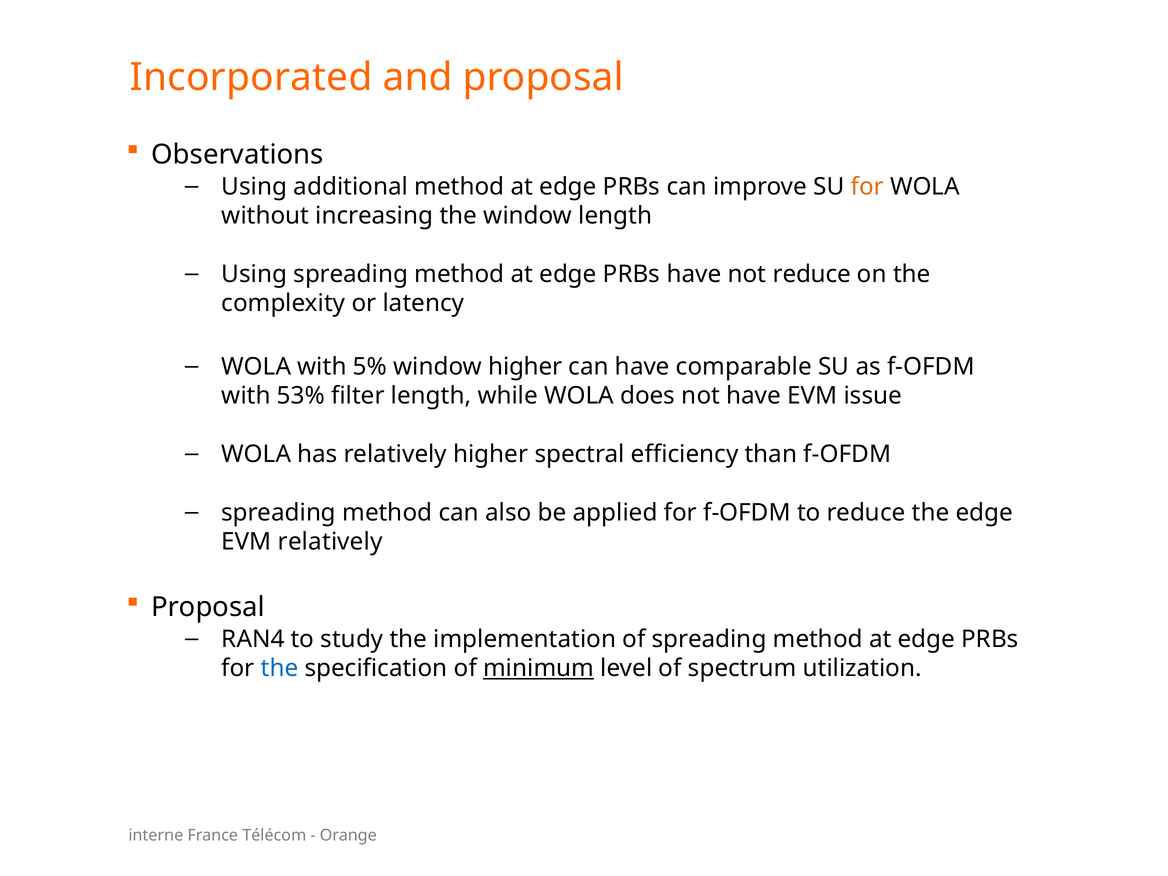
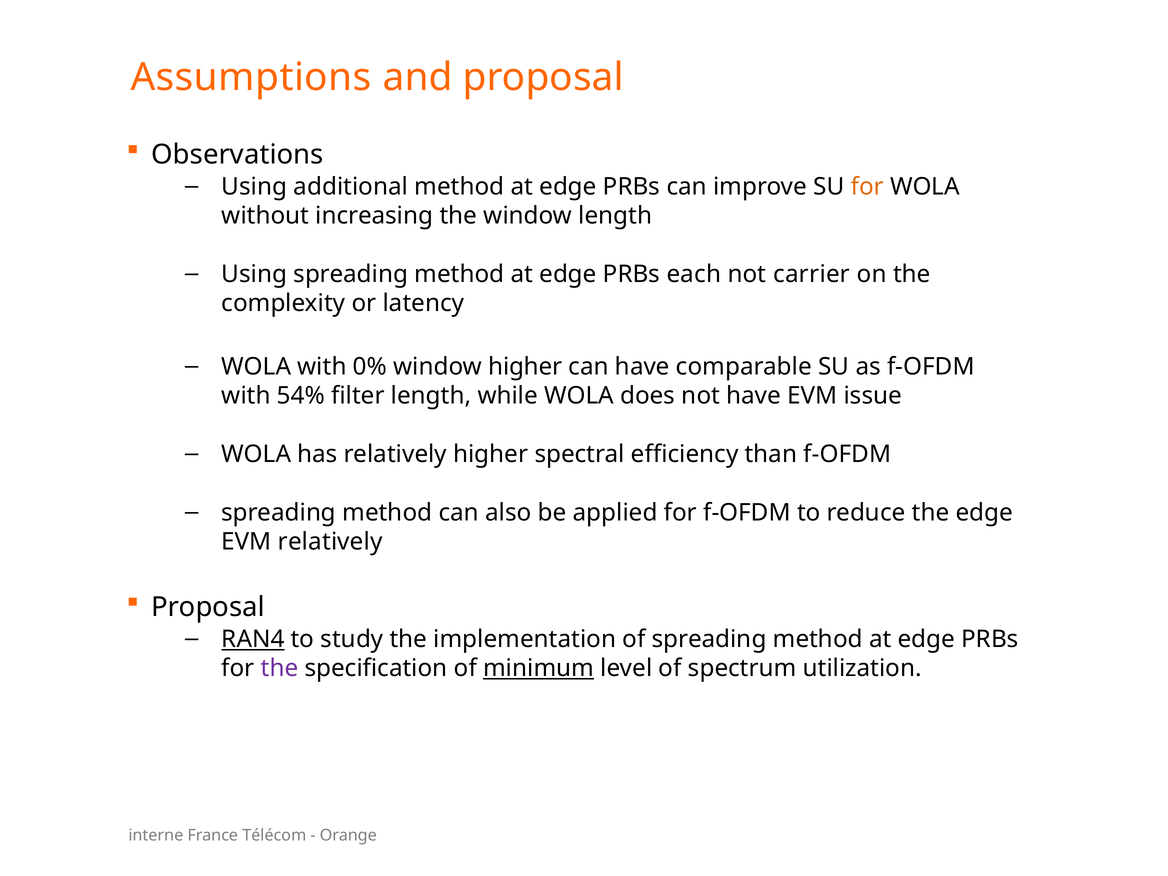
Incorporated: Incorporated -> Assumptions
PRBs have: have -> each
not reduce: reduce -> carrier
5%: 5% -> 0%
53%: 53% -> 54%
RAN4 underline: none -> present
the at (280, 668) colour: blue -> purple
